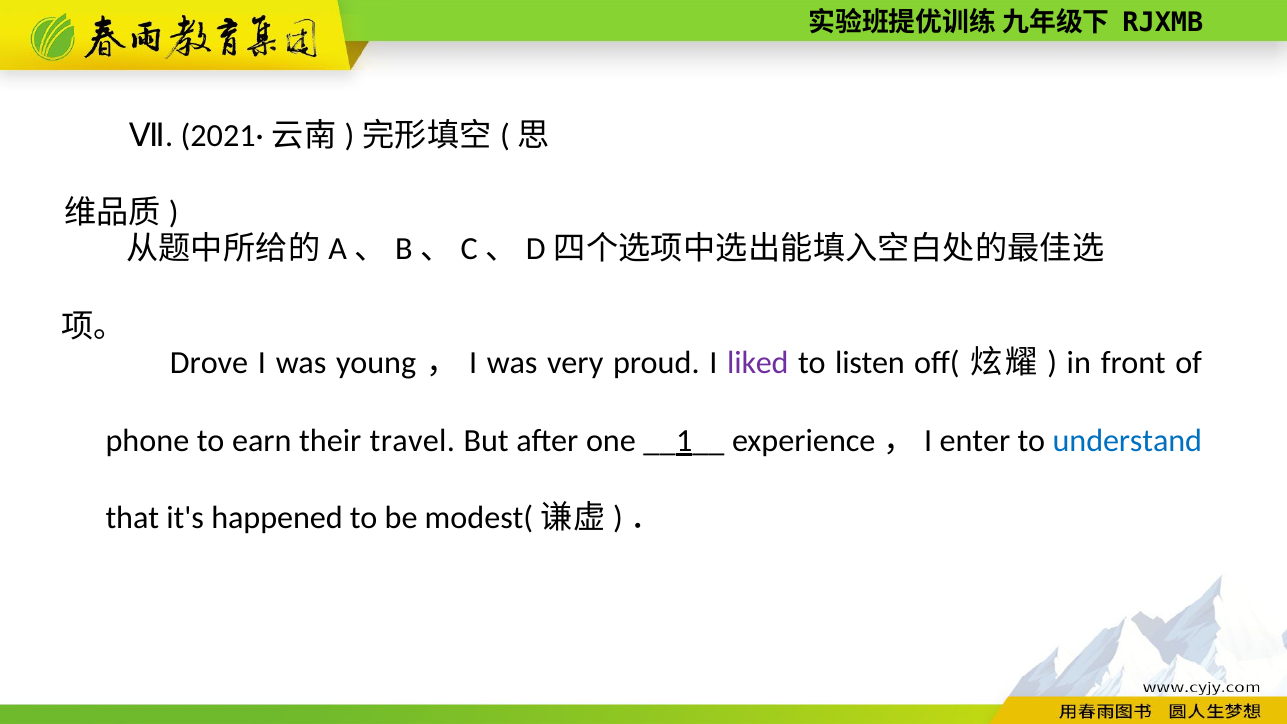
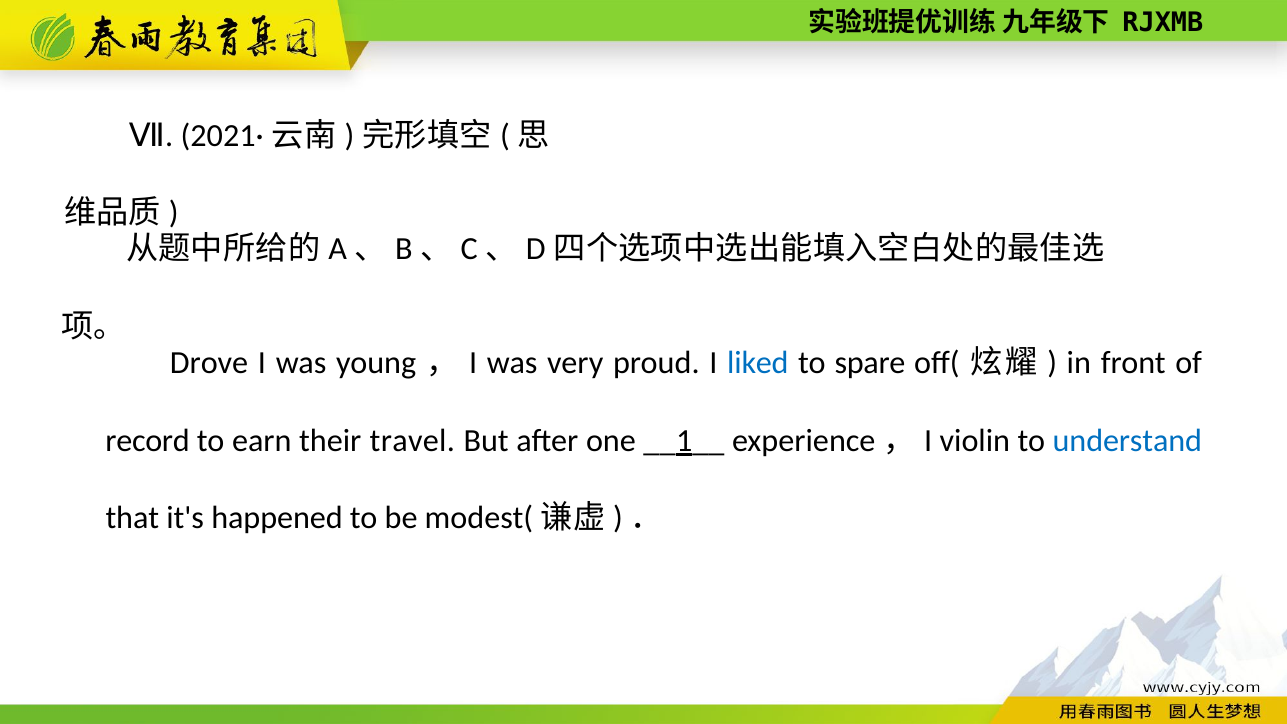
liked colour: purple -> blue
listen: listen -> spare
phone: phone -> record
enter: enter -> violin
